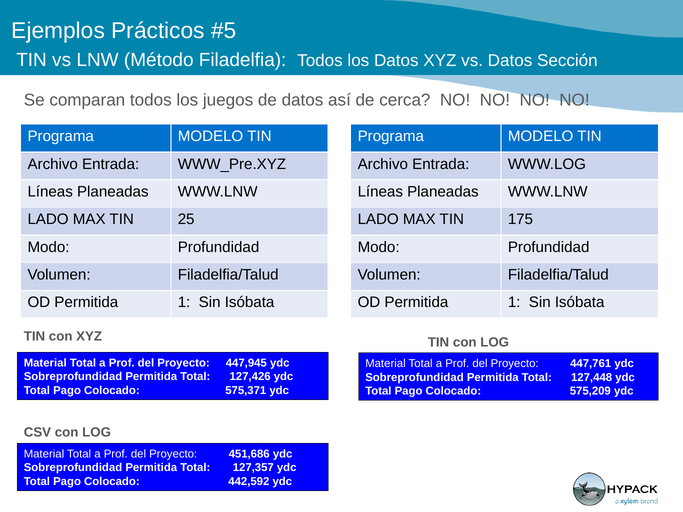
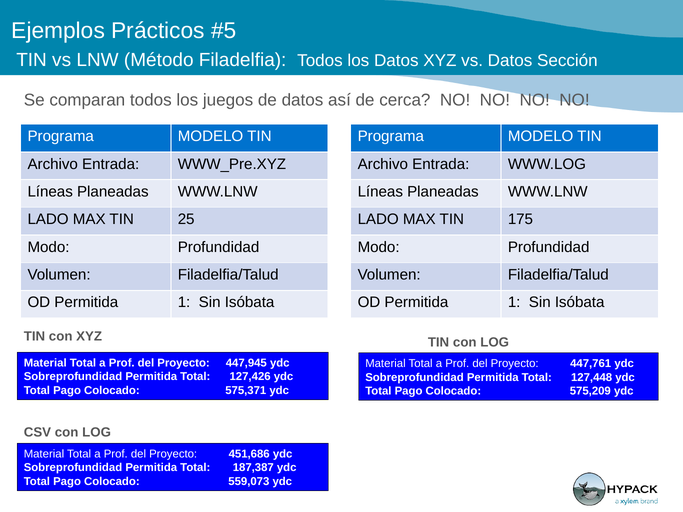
127,357: 127,357 -> 187,387
442,592: 442,592 -> 559,073
